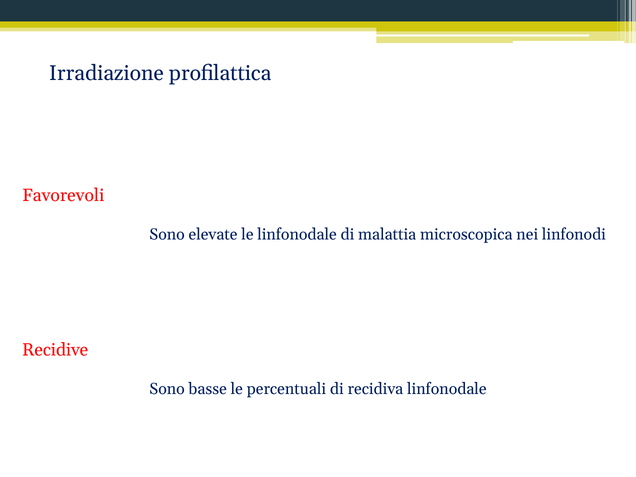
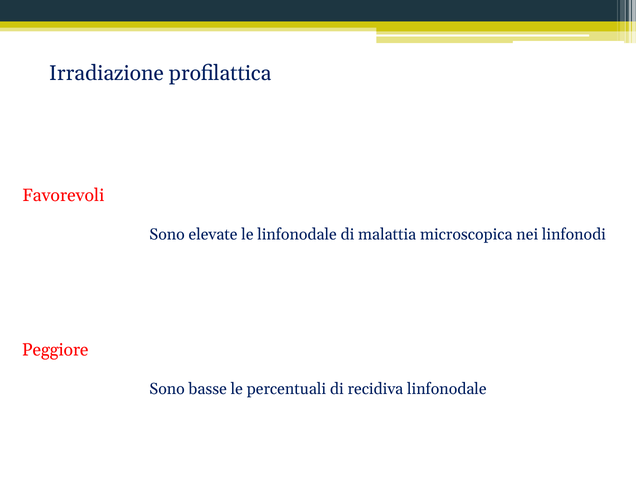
Recidive: Recidive -> Peggiore
